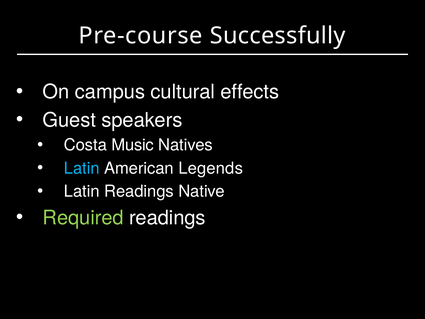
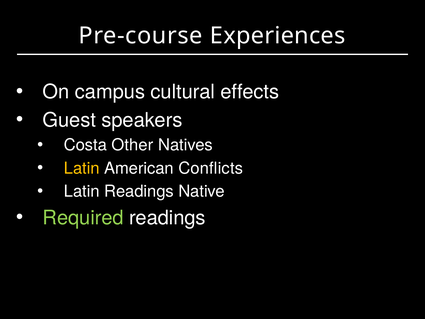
Successfully: Successfully -> Experiences
Music: Music -> Other
Latin at (82, 168) colour: light blue -> yellow
Legends: Legends -> Conflicts
